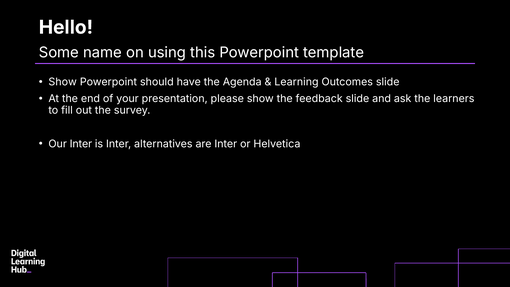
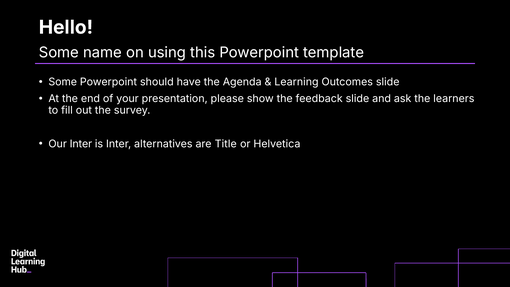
Show at (63, 82): Show -> Some
are Inter: Inter -> Title
